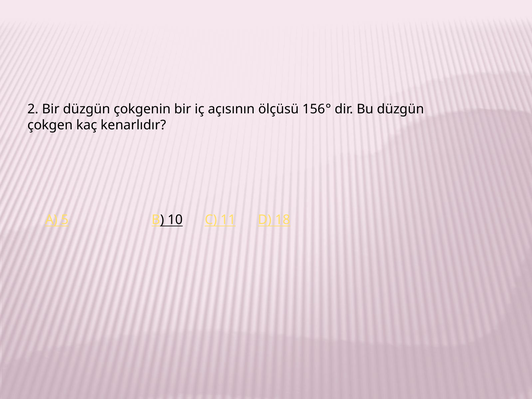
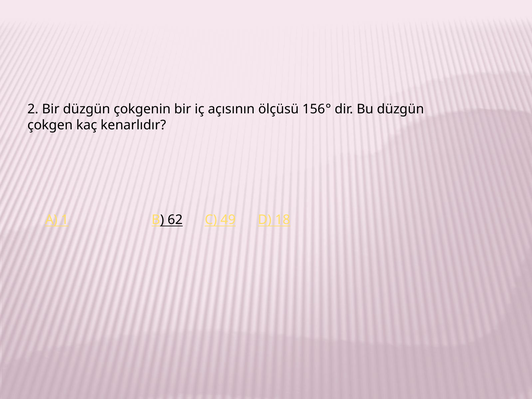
5: 5 -> 1
10: 10 -> 62
11: 11 -> 49
